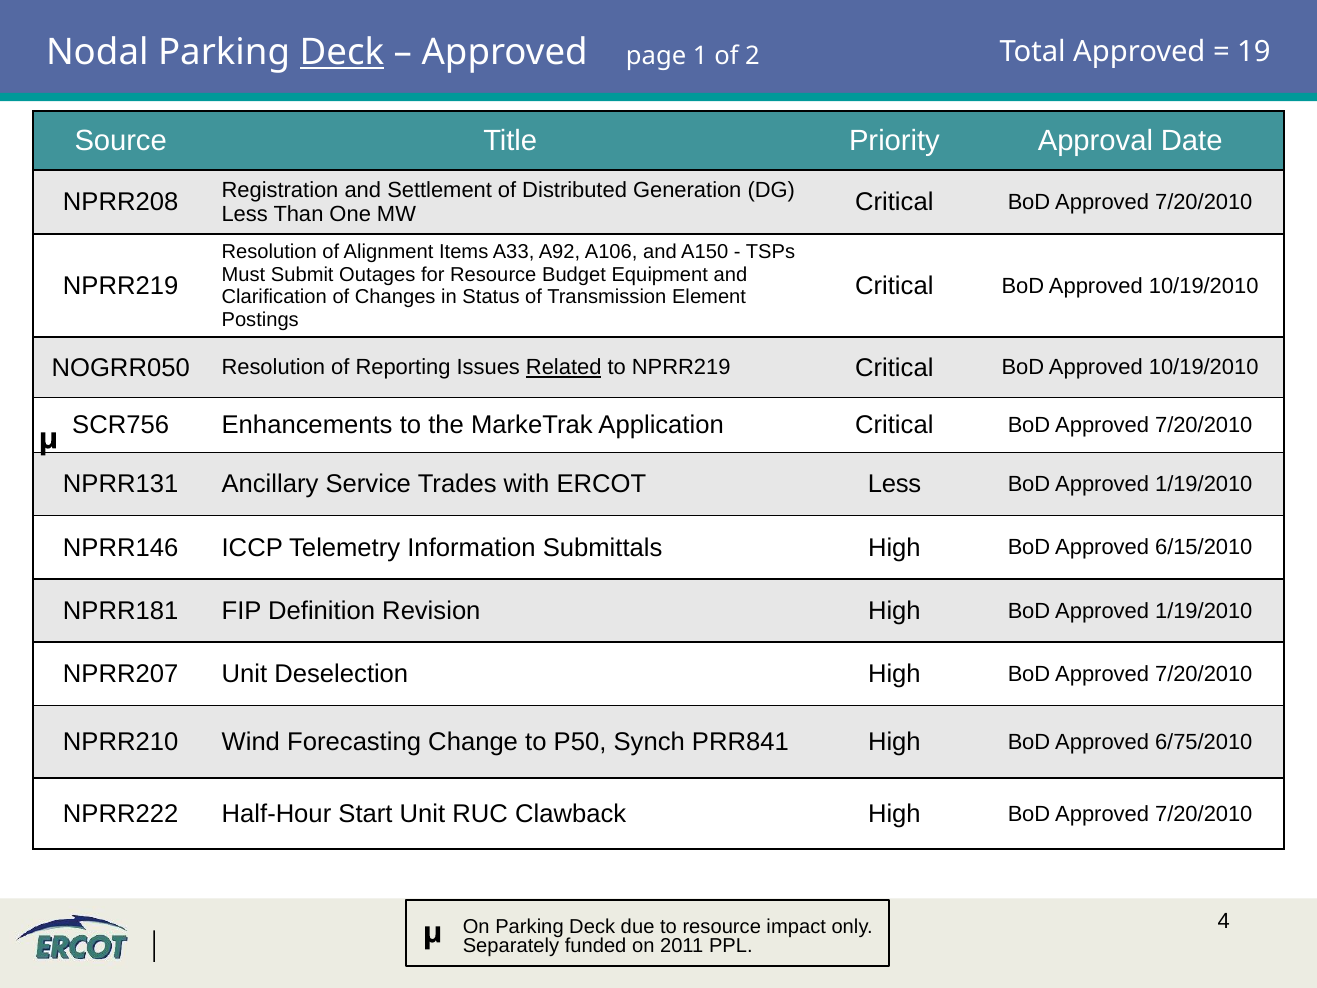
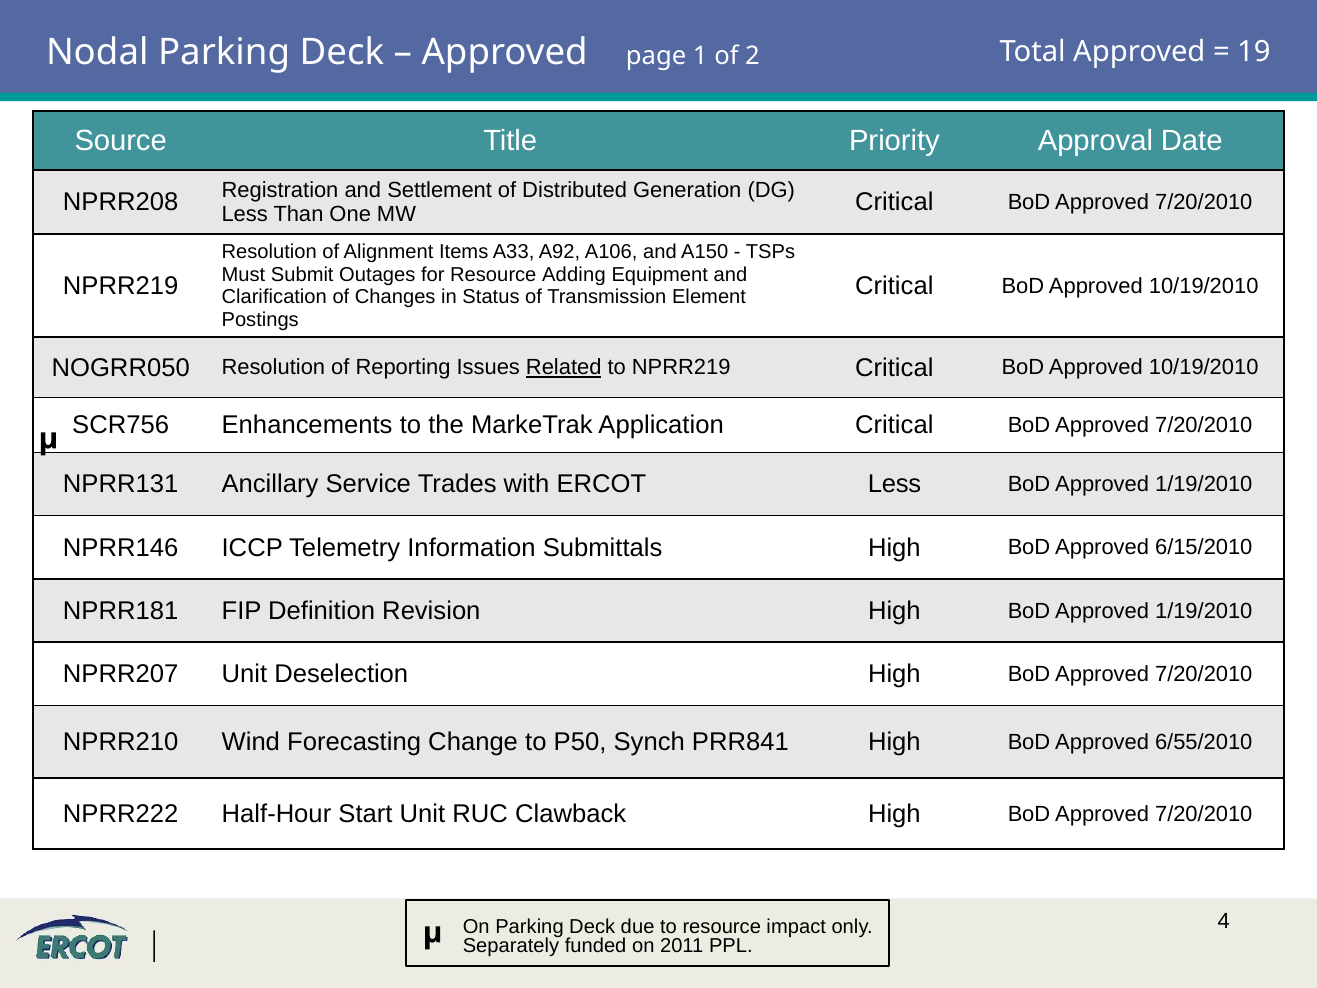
Deck at (342, 52) underline: present -> none
Budget: Budget -> Adding
6/75/2010: 6/75/2010 -> 6/55/2010
